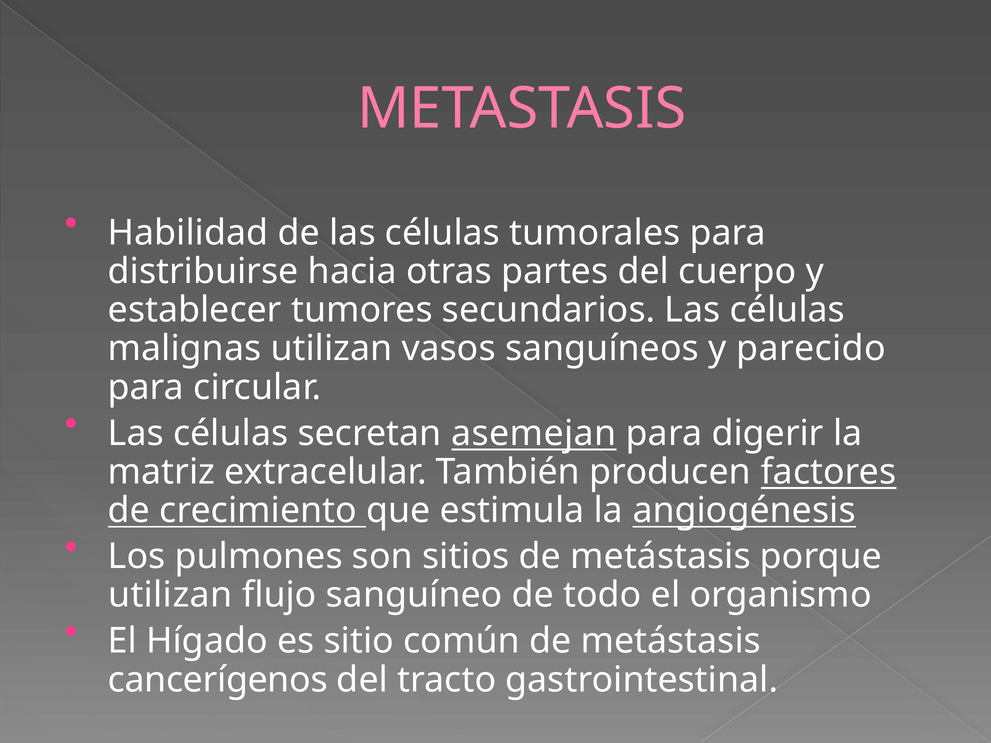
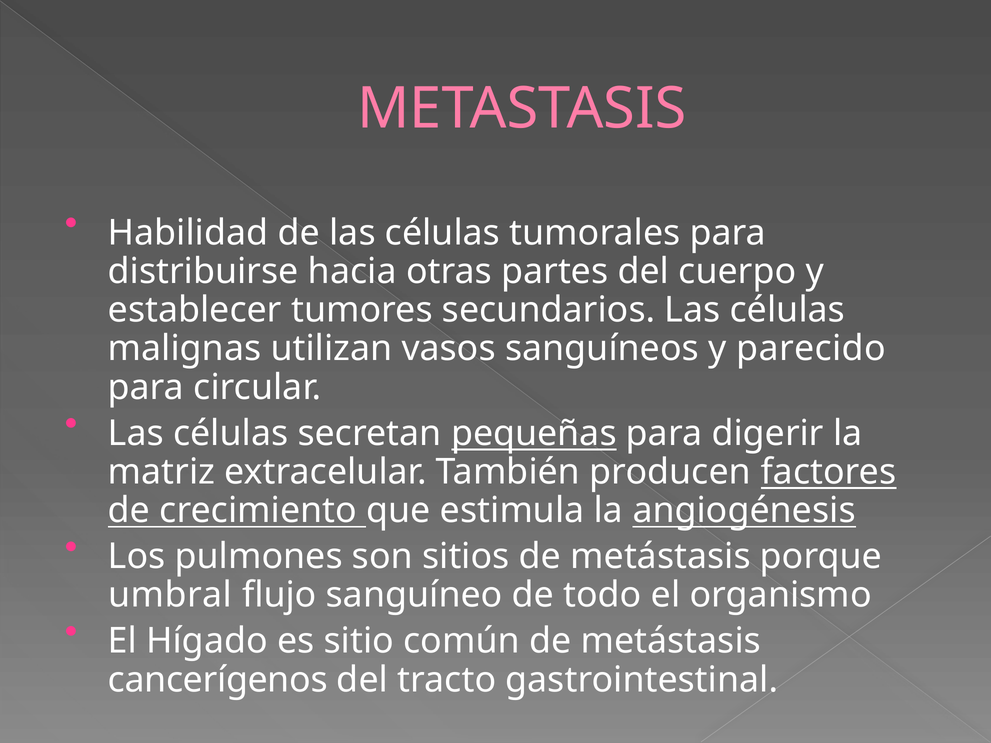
asemejan: asemejan -> pequeñas
utilizan at (170, 595): utilizan -> umbral
